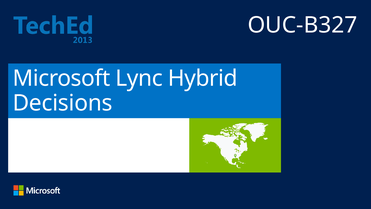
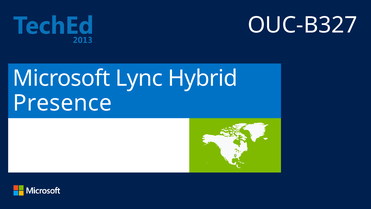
Decisions: Decisions -> Presence
